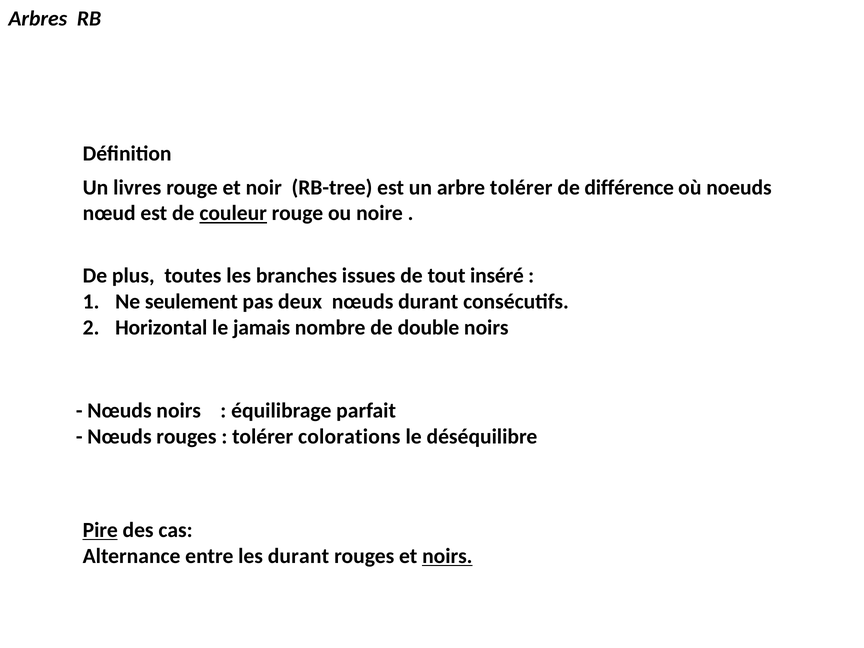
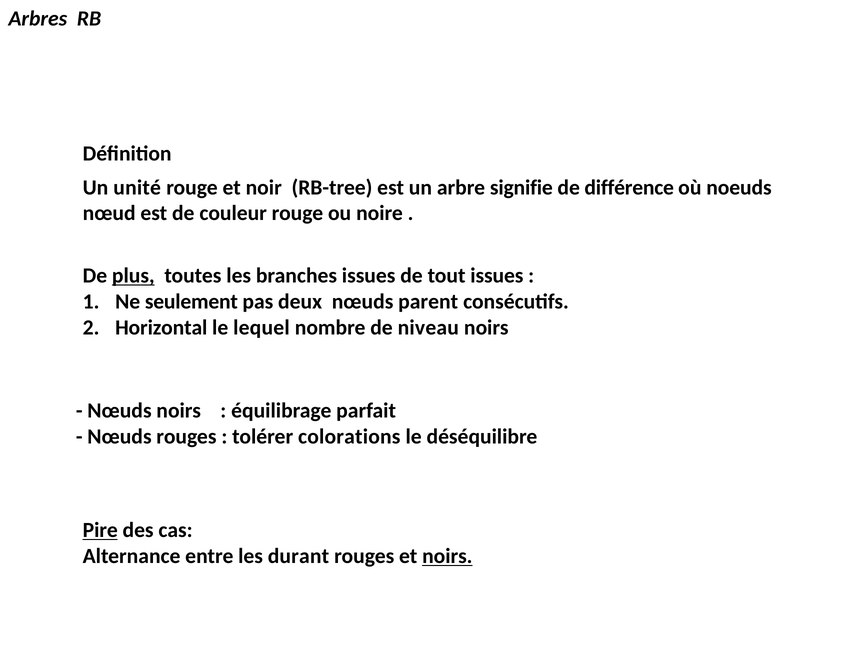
livres: livres -> unité
arbre tolérer: tolérer -> signifie
couleur underline: present -> none
plus underline: none -> present
tout inséré: inséré -> issues
nœuds durant: durant -> parent
jamais: jamais -> lequel
double: double -> niveau
